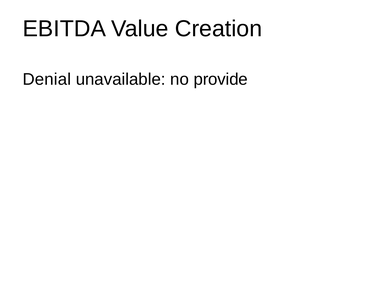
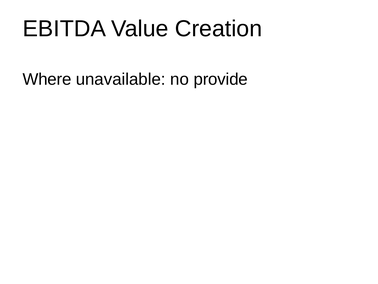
Denial: Denial -> Where
